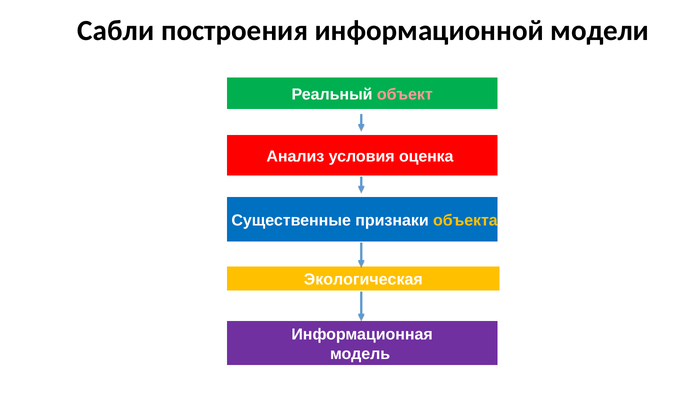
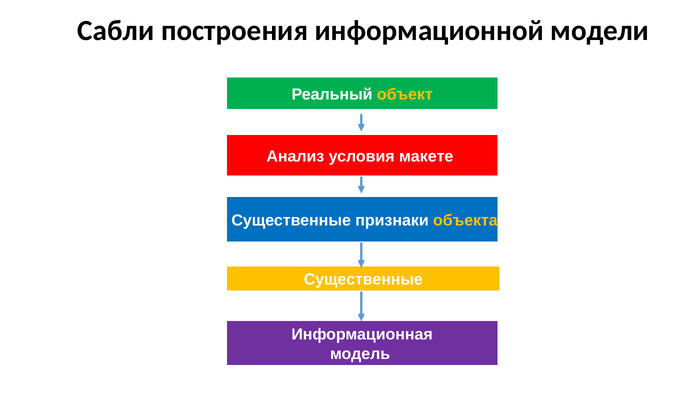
объект colour: pink -> yellow
оценка: оценка -> макете
Экологическая at (363, 279): Экологическая -> Существенные
